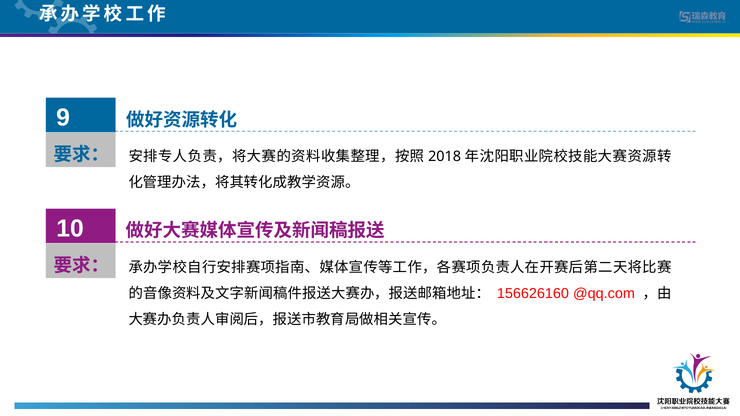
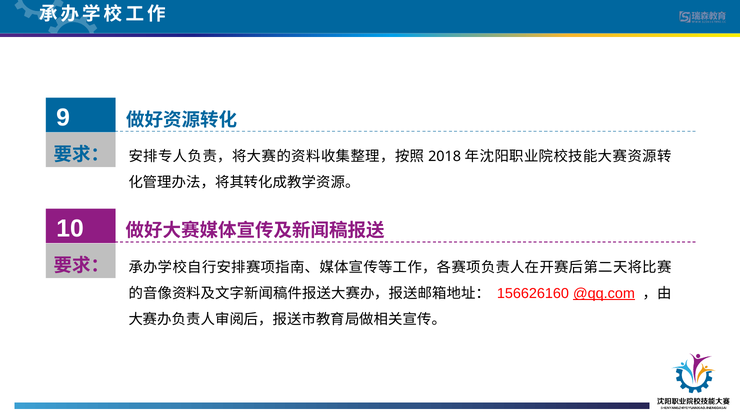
@qq.com underline: none -> present
